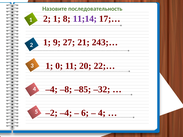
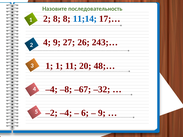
2 1: 1 -> 8
11;14 colour: purple -> blue
1 at (47, 42): 1 -> 4
21: 21 -> 26
1 0: 0 -> 1
22;…: 22;… -> 48;…
–85: –85 -> –67
4 at (102, 113): 4 -> 9
